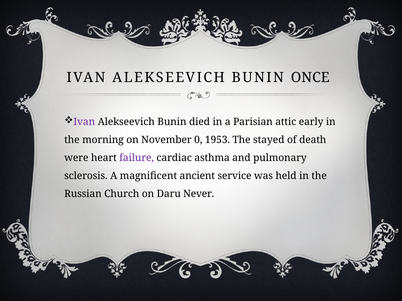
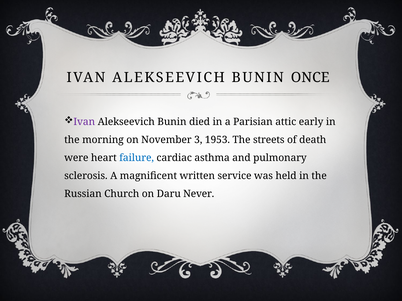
0: 0 -> 3
stayed: stayed -> streets
failure colour: purple -> blue
ancient: ancient -> written
